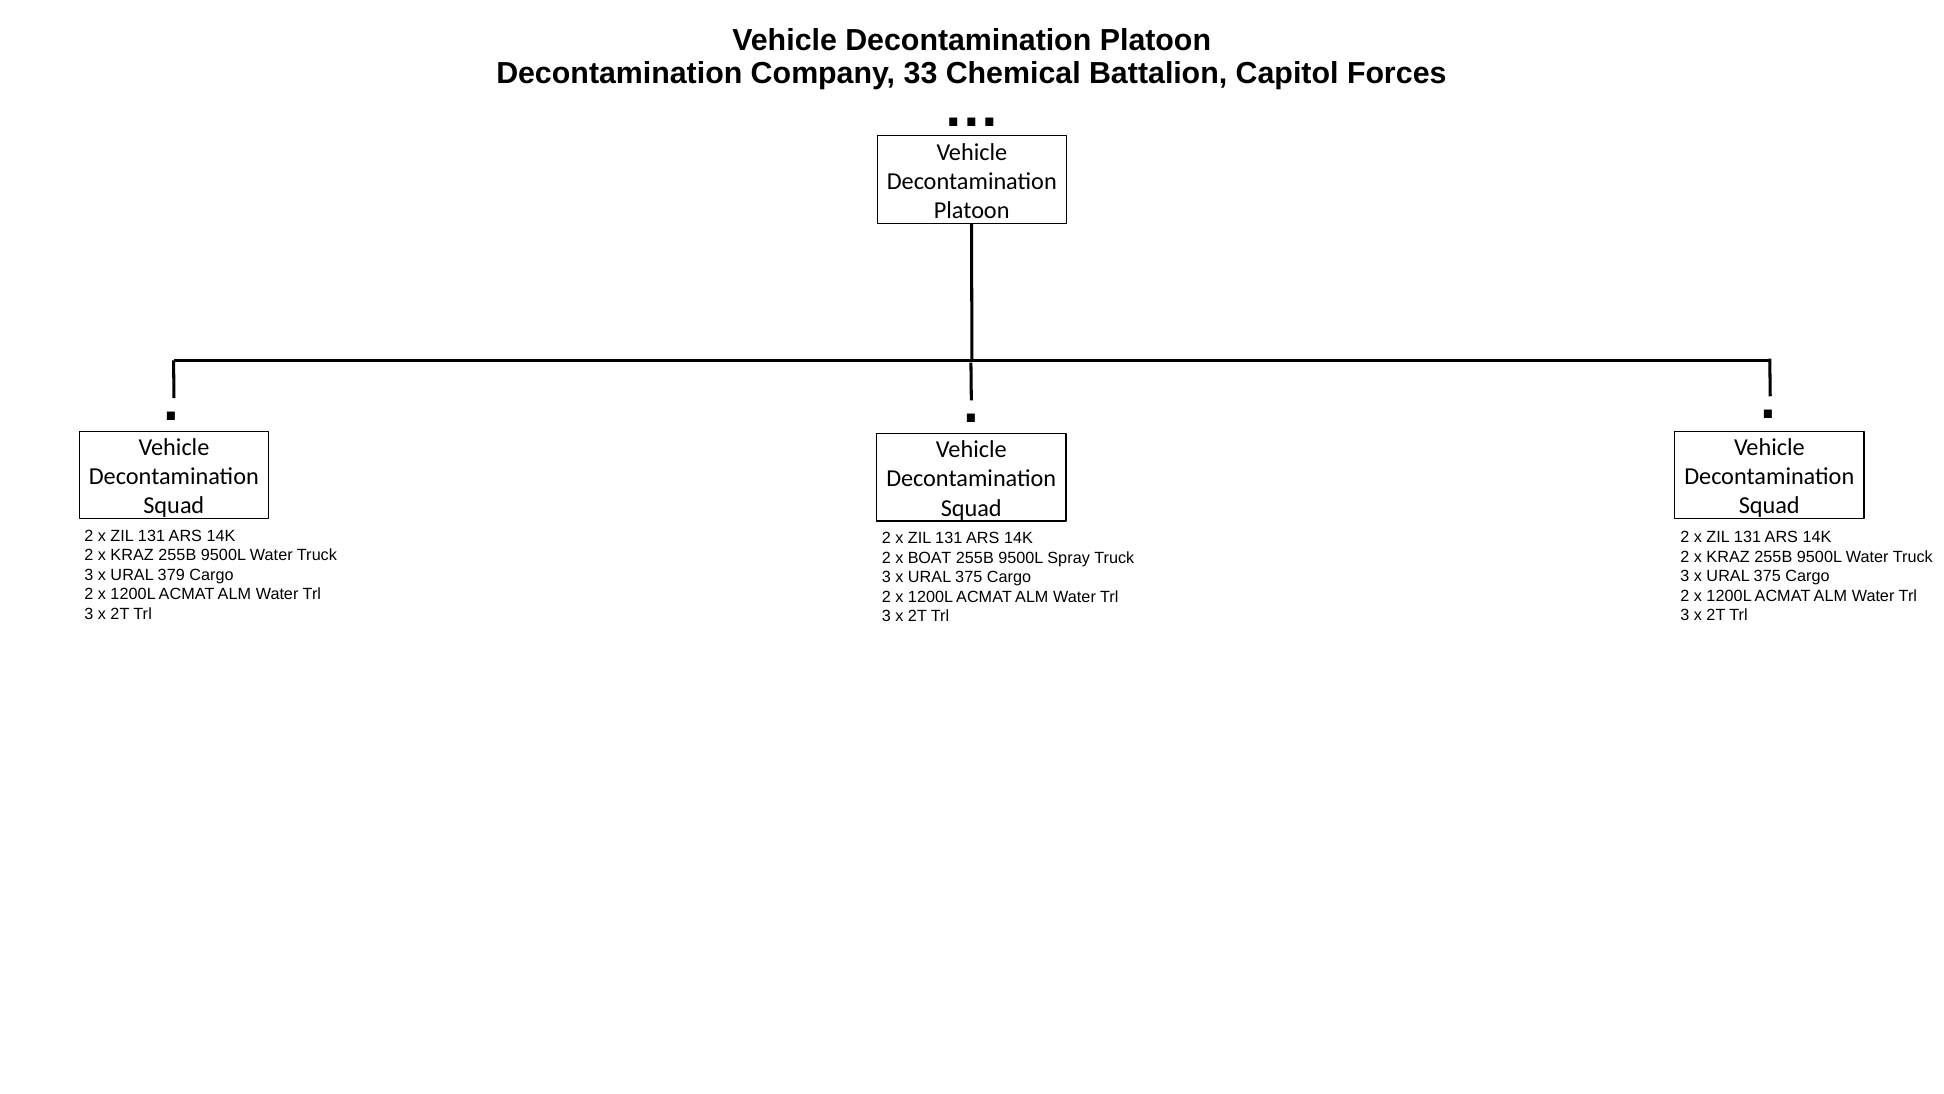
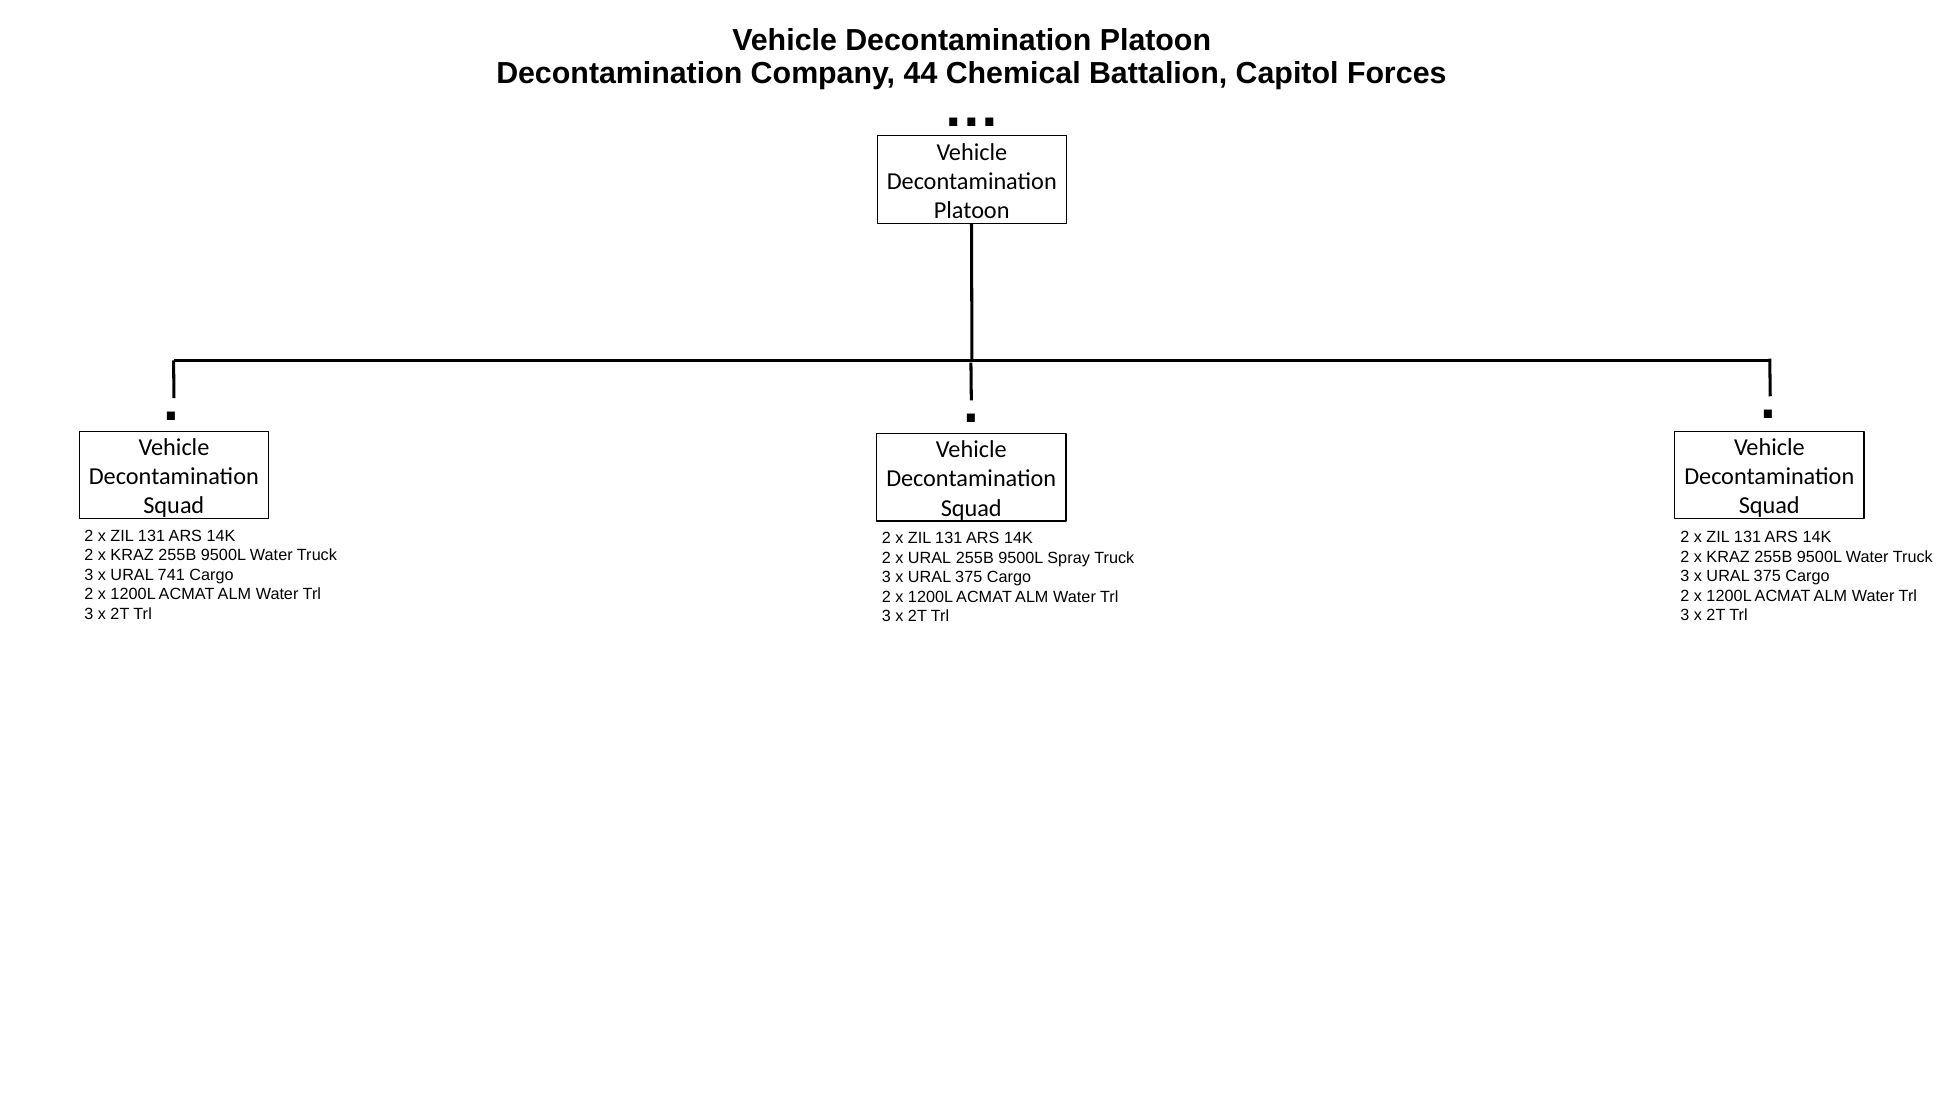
33: 33 -> 44
2 x BOAT: BOAT -> URAL
379: 379 -> 741
